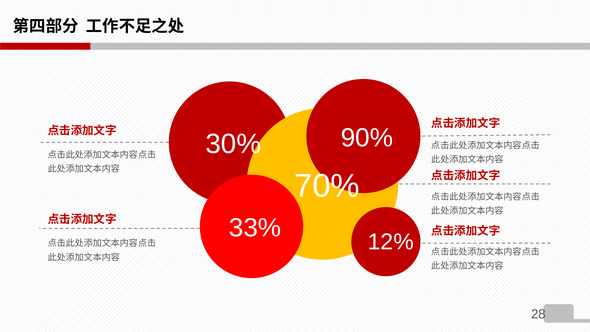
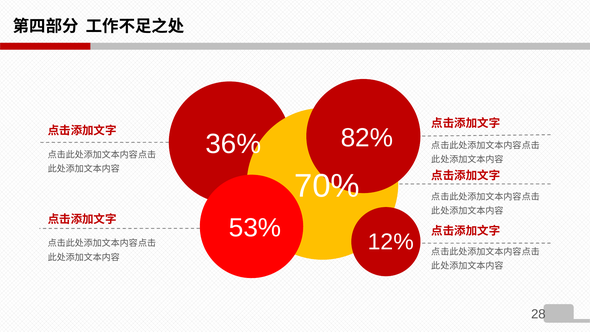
90%: 90% -> 82%
30%: 30% -> 36%
33%: 33% -> 53%
